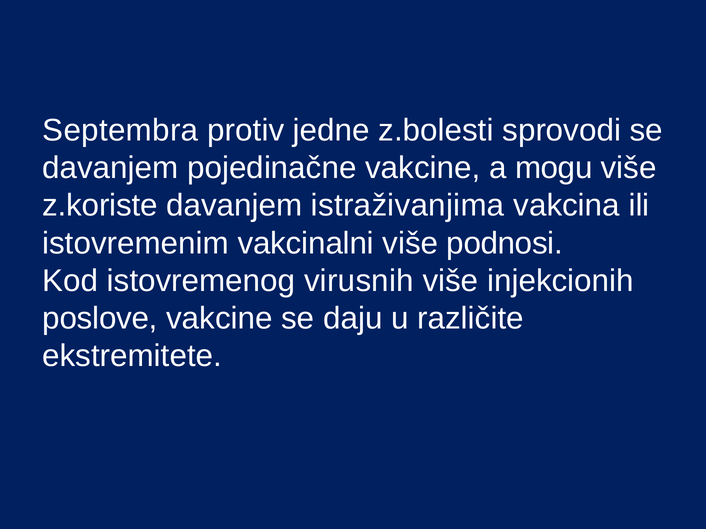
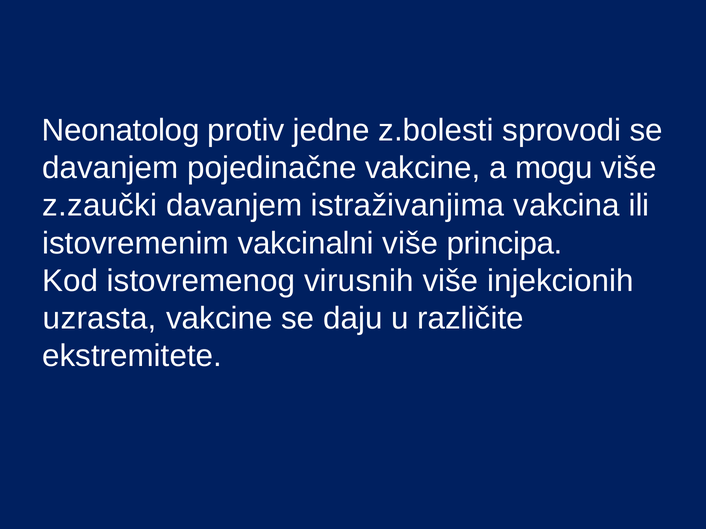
Septembra: Septembra -> Neonatolog
z.koriste: z.koriste -> z.zaučki
podnosi: podnosi -> principa
poslove: poslove -> uzrasta
